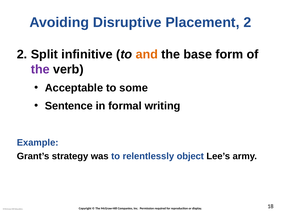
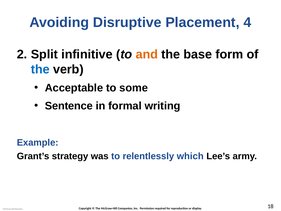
Placement 2: 2 -> 4
the at (40, 69) colour: purple -> blue
object: object -> which
